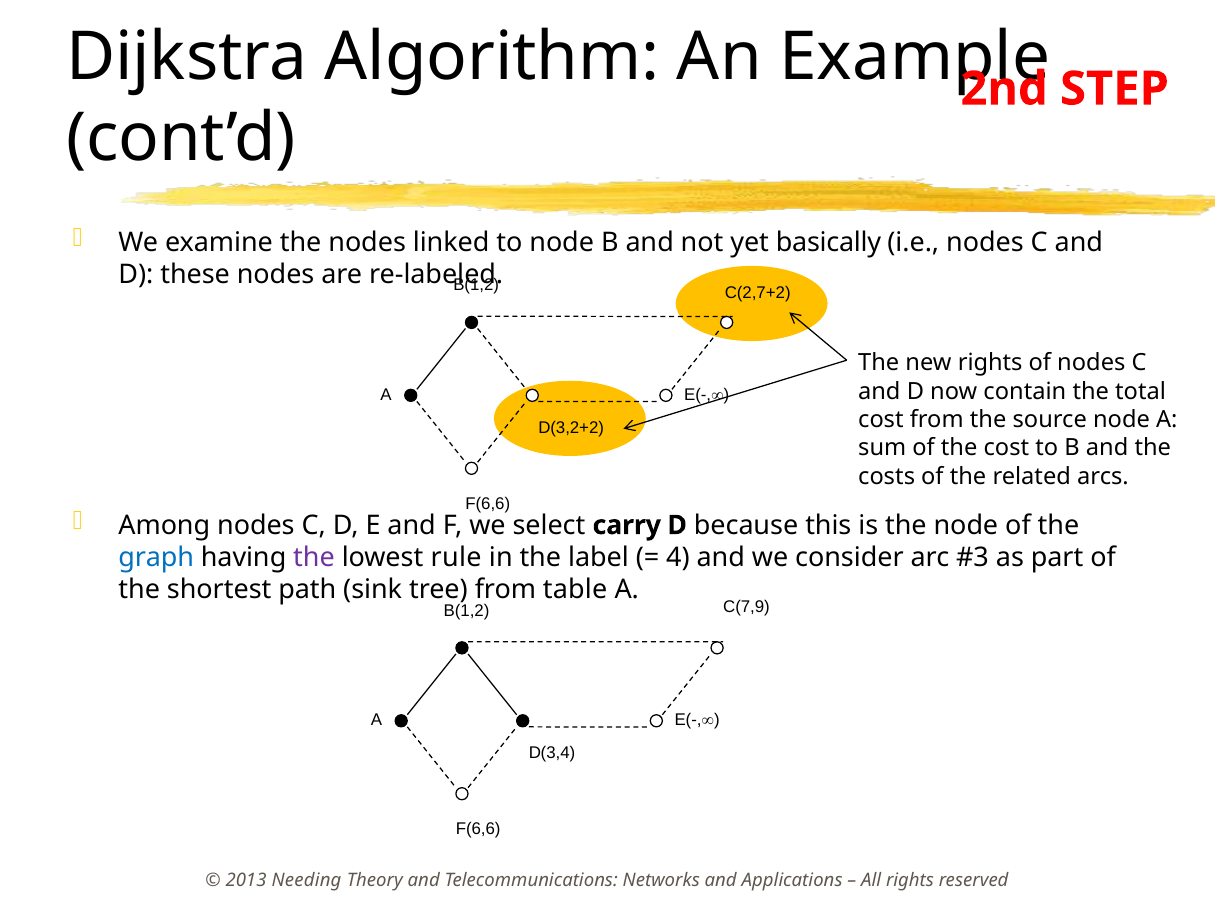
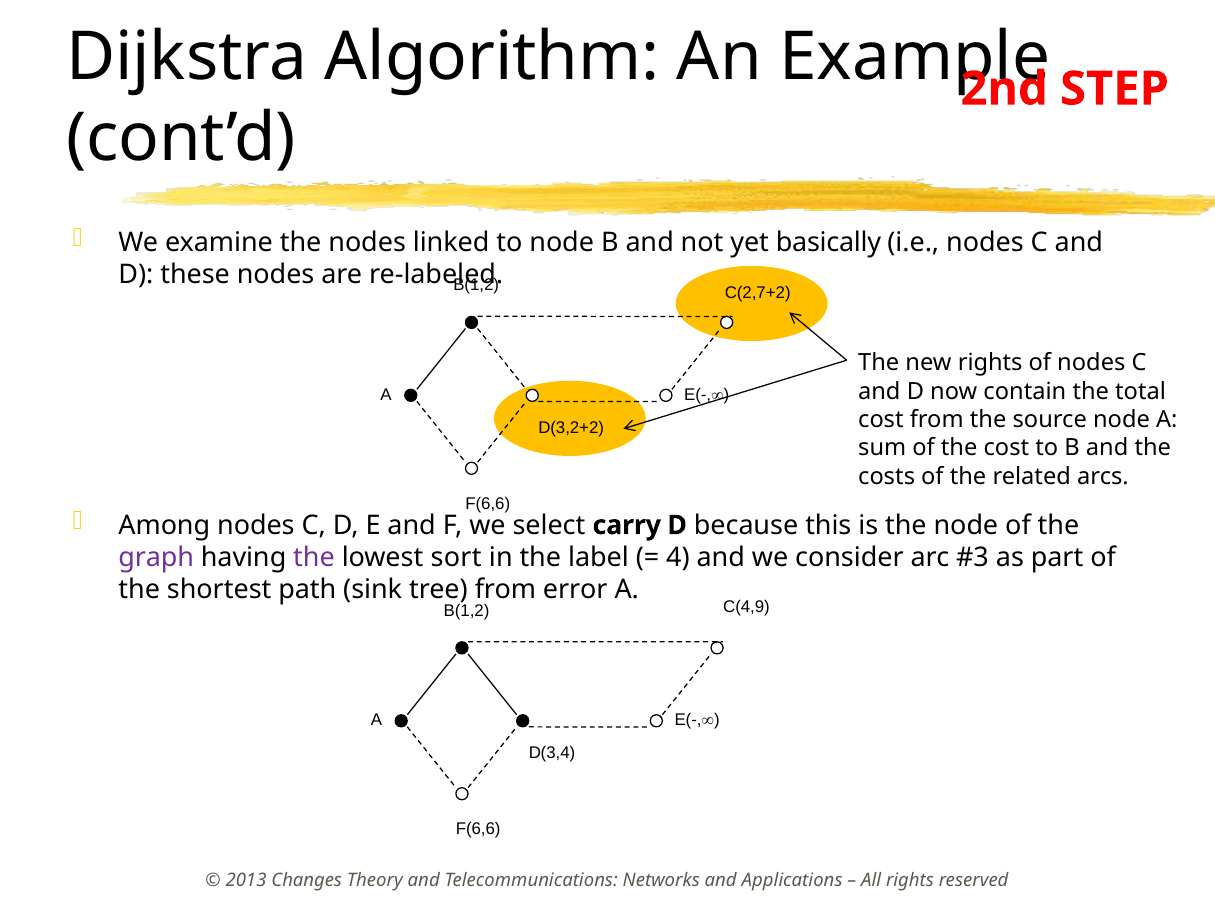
graph colour: blue -> purple
rule: rule -> sort
table: table -> error
C(7,9: C(7,9 -> C(4,9
Needing: Needing -> Changes
